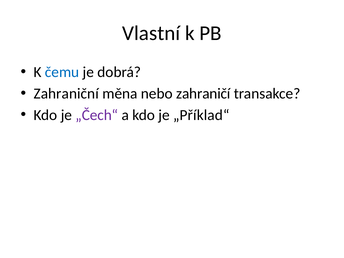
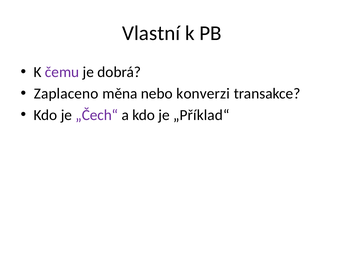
čemu colour: blue -> purple
Zahraniční: Zahraniční -> Zaplaceno
zahraničí: zahraničí -> konverzi
